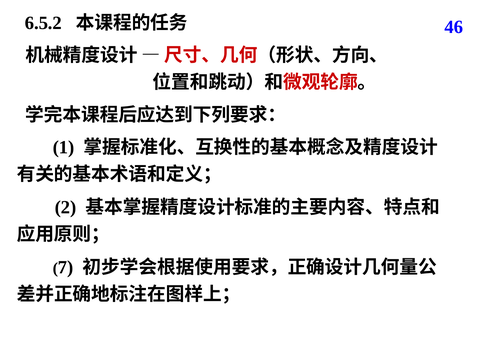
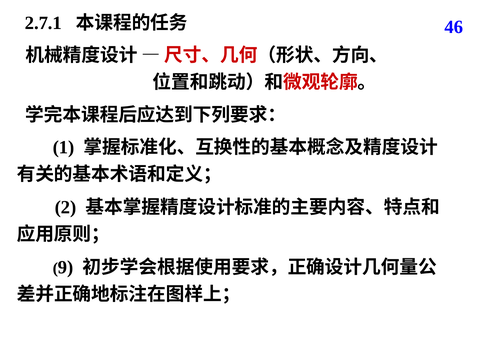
6.5.2: 6.5.2 -> 2.7.1
7: 7 -> 9
